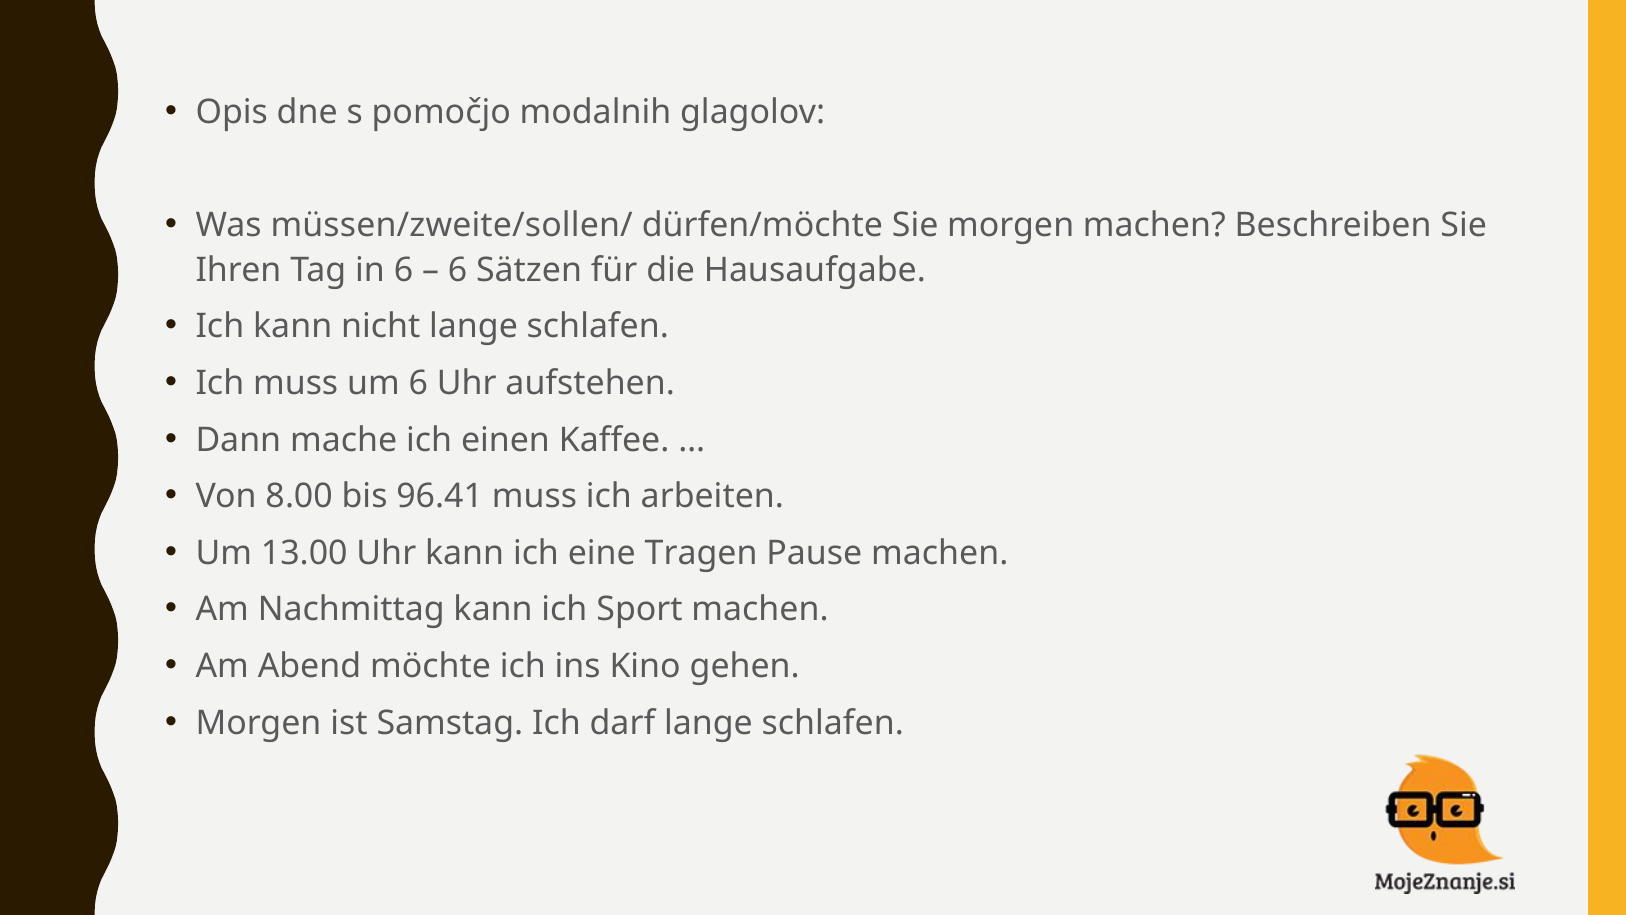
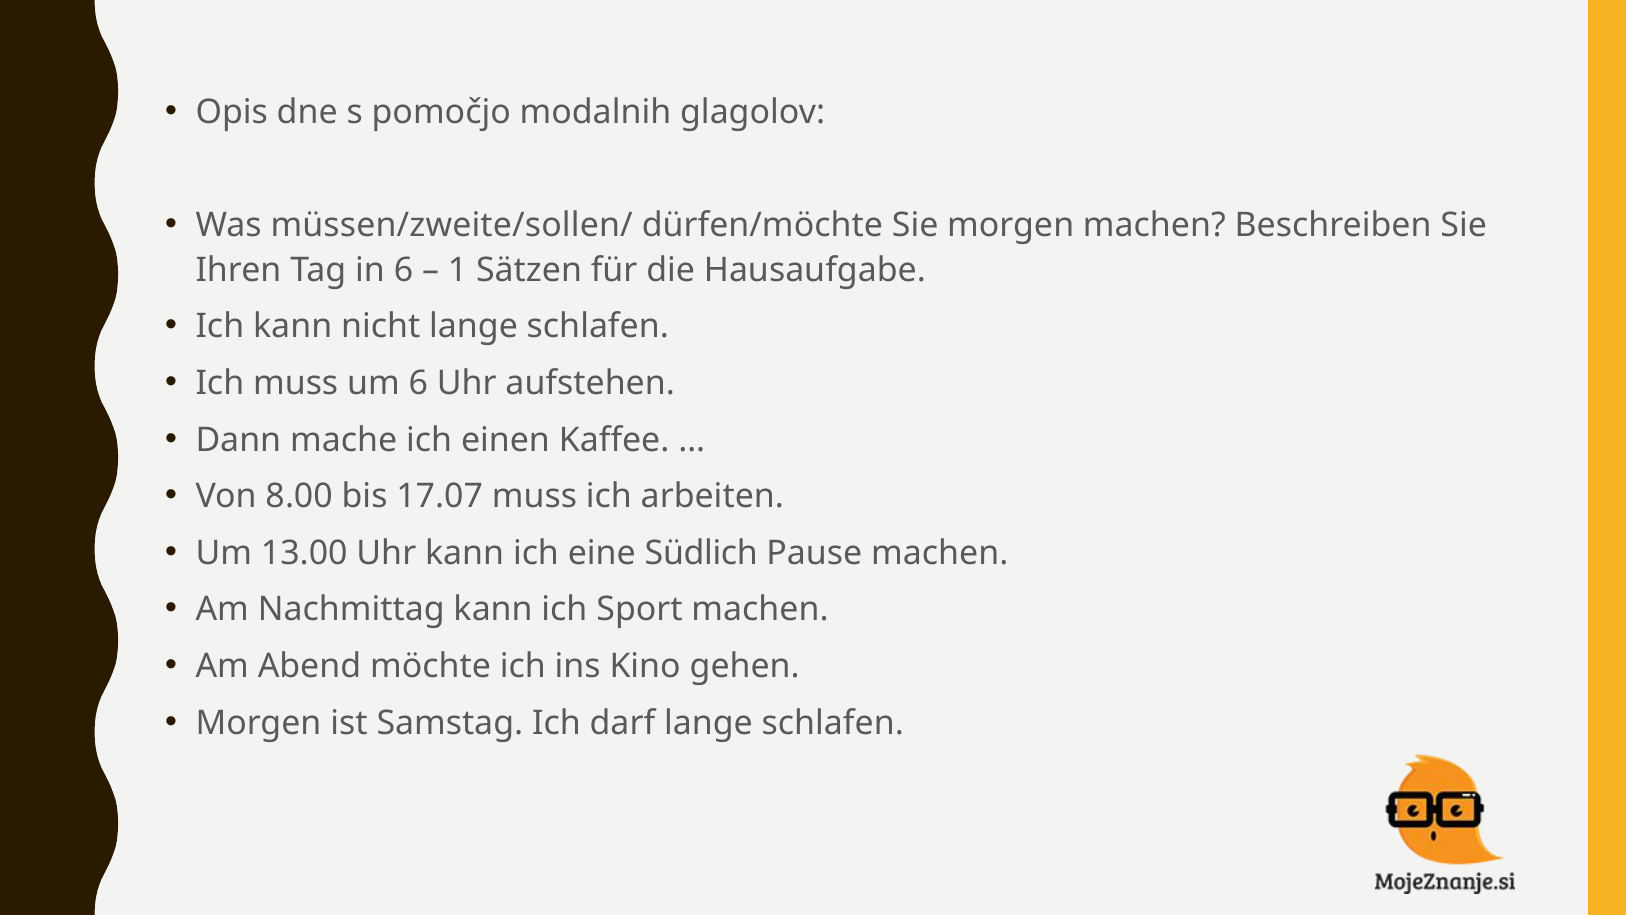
6 at (458, 270): 6 -> 1
96.41: 96.41 -> 17.07
Tragen: Tragen -> Südlich
